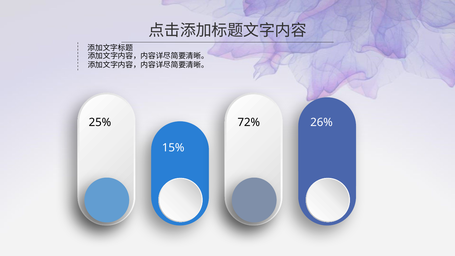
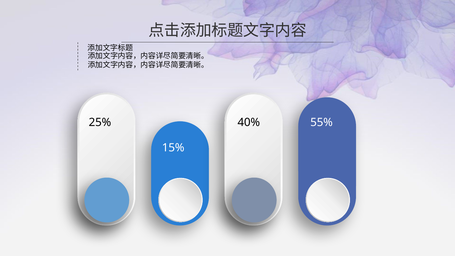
72%: 72% -> 40%
26%: 26% -> 55%
